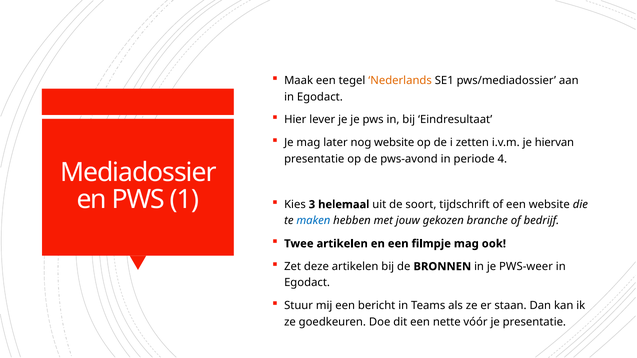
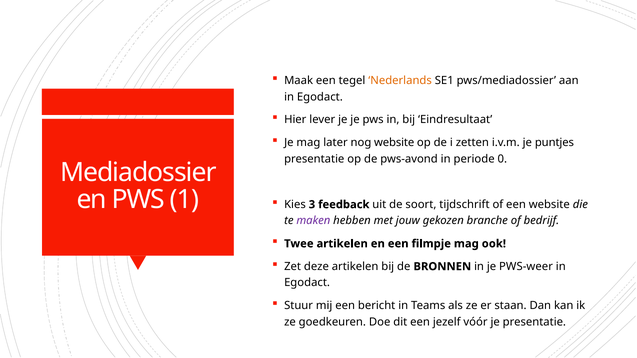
hiervan: hiervan -> puntjes
4: 4 -> 0
helemaal: helemaal -> feedback
maken colour: blue -> purple
nette: nette -> jezelf
